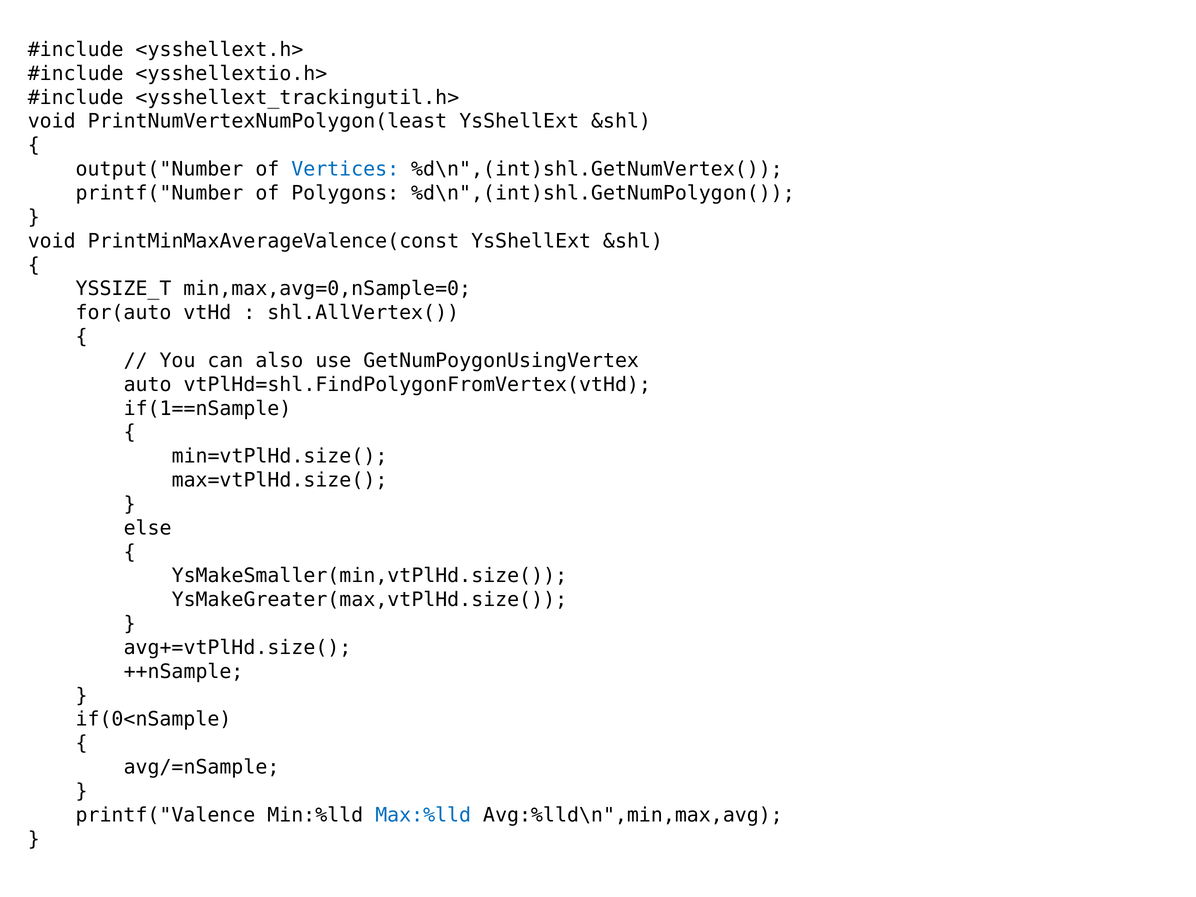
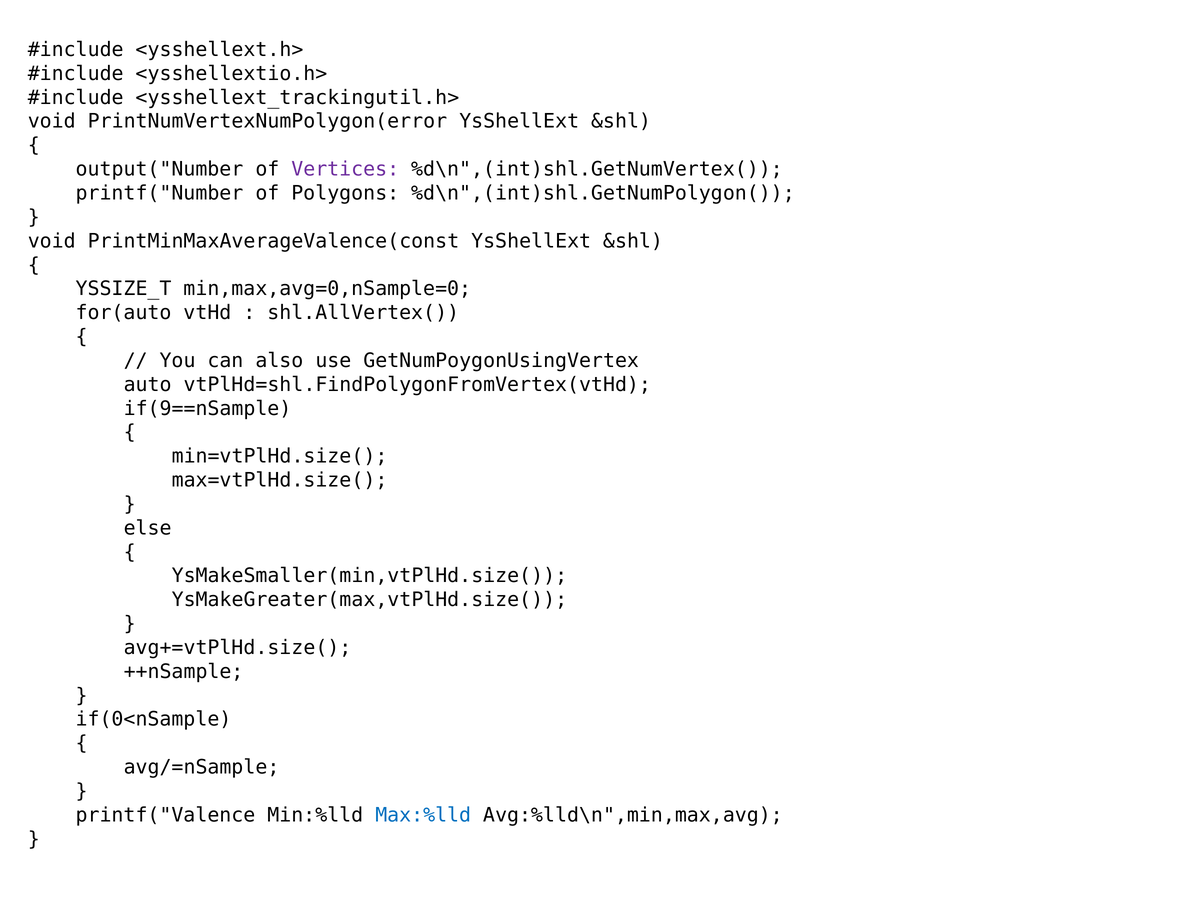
PrintNumVertexNumPolygon(least: PrintNumVertexNumPolygon(least -> PrintNumVertexNumPolygon(error
Vertices colour: blue -> purple
if(1==nSample: if(1==nSample -> if(9==nSample
